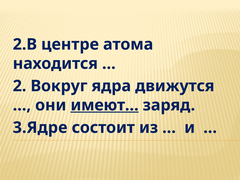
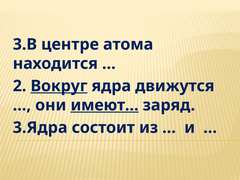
2.В: 2.В -> 3.В
Вокруг underline: none -> present
3.Ядре: 3.Ядре -> 3.Ядра
